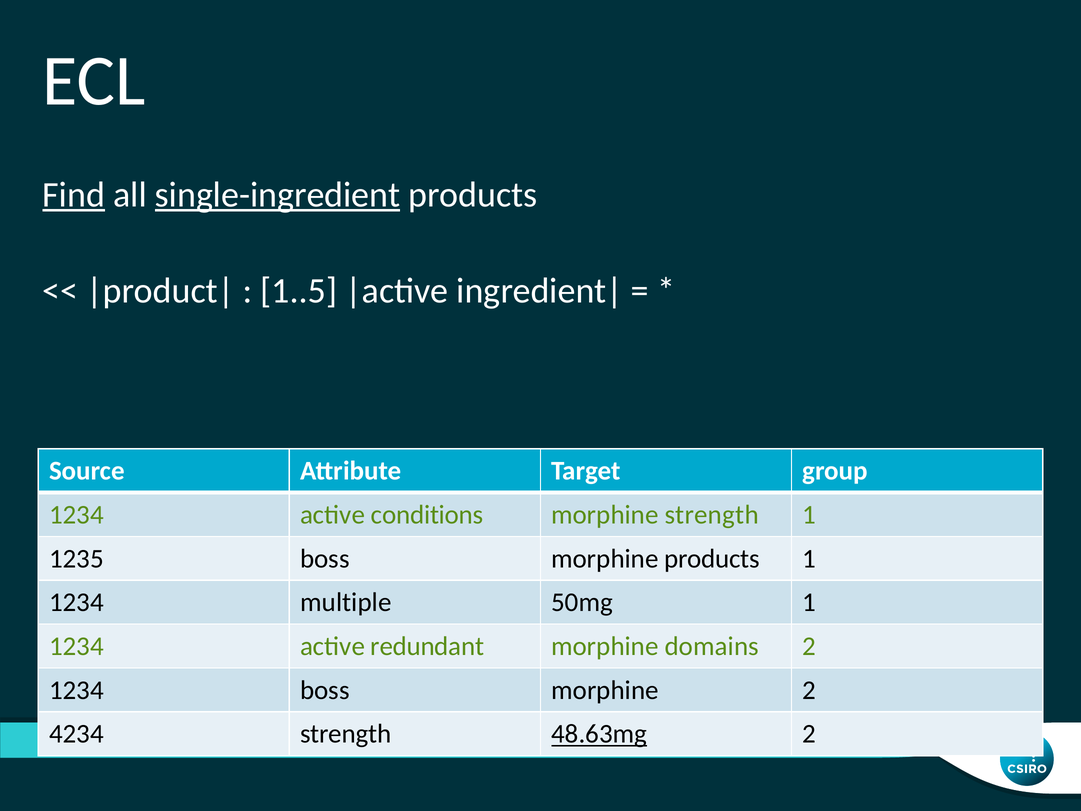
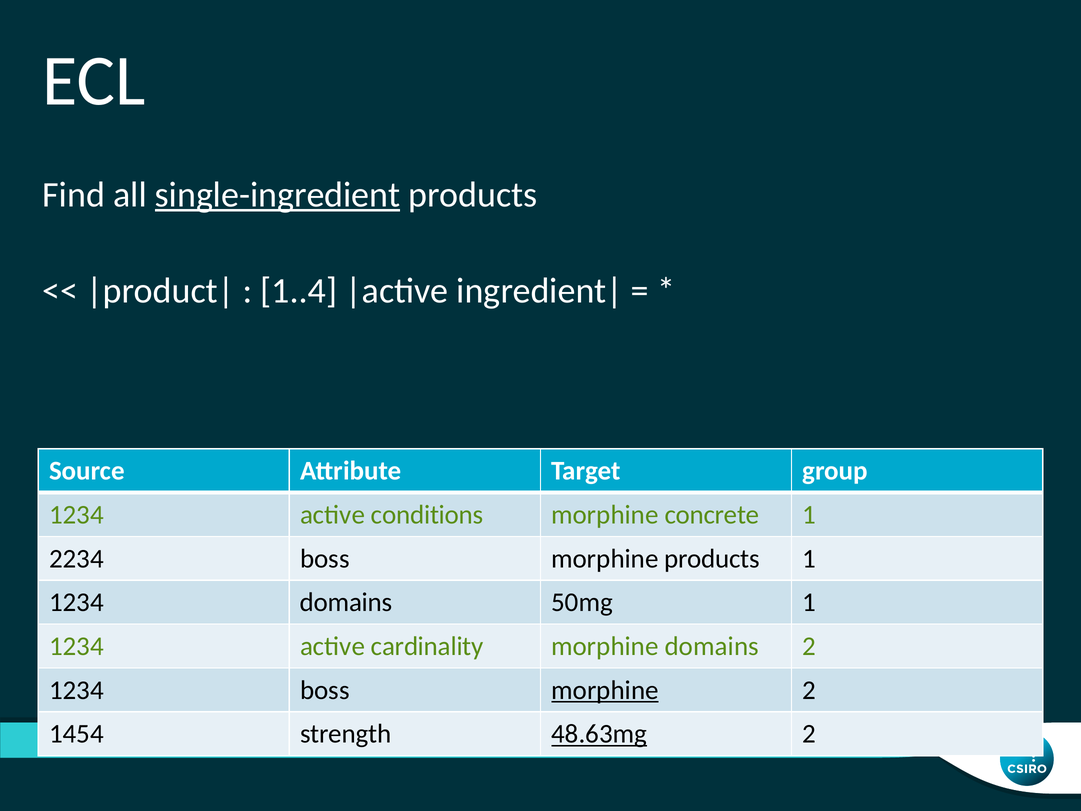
Find underline: present -> none
1..5: 1..5 -> 1..4
morphine strength: strength -> concrete
1235: 1235 -> 2234
1234 multiple: multiple -> domains
redundant: redundant -> cardinality
morphine at (605, 690) underline: none -> present
4234: 4234 -> 1454
